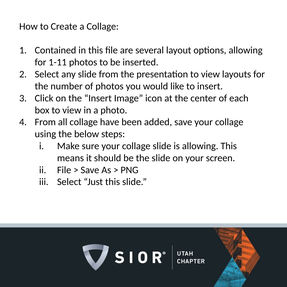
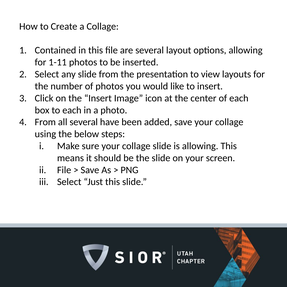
box to view: view -> each
all collage: collage -> several
